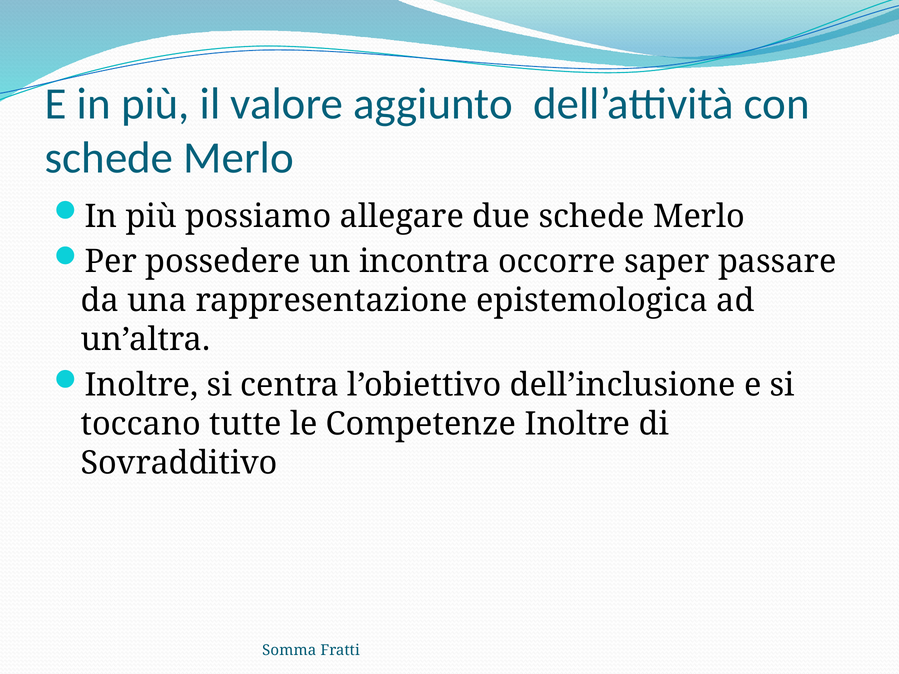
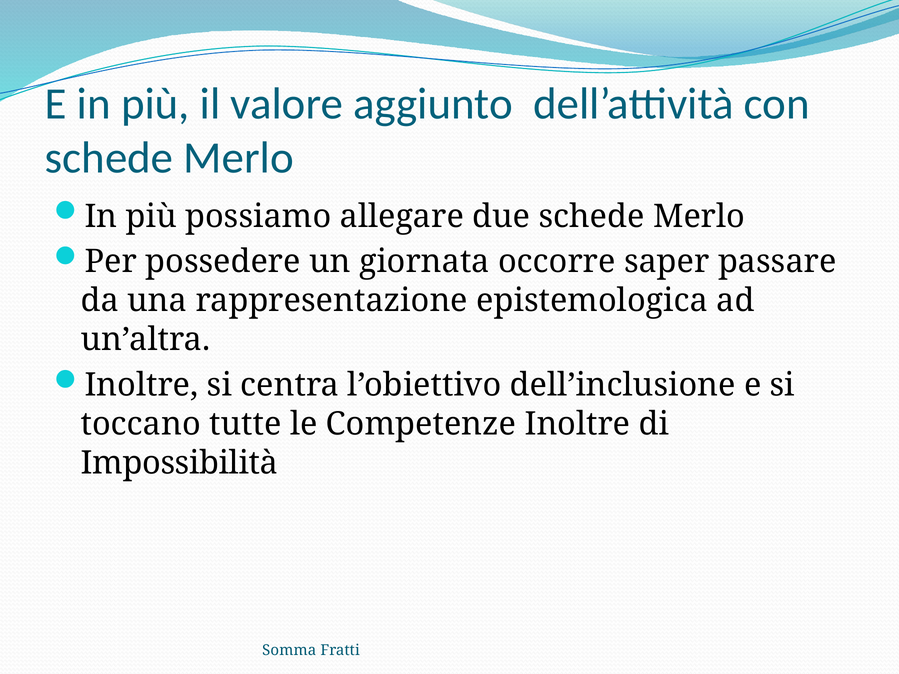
incontra: incontra -> giornata
Sovradditivo: Sovradditivo -> Impossibilità
